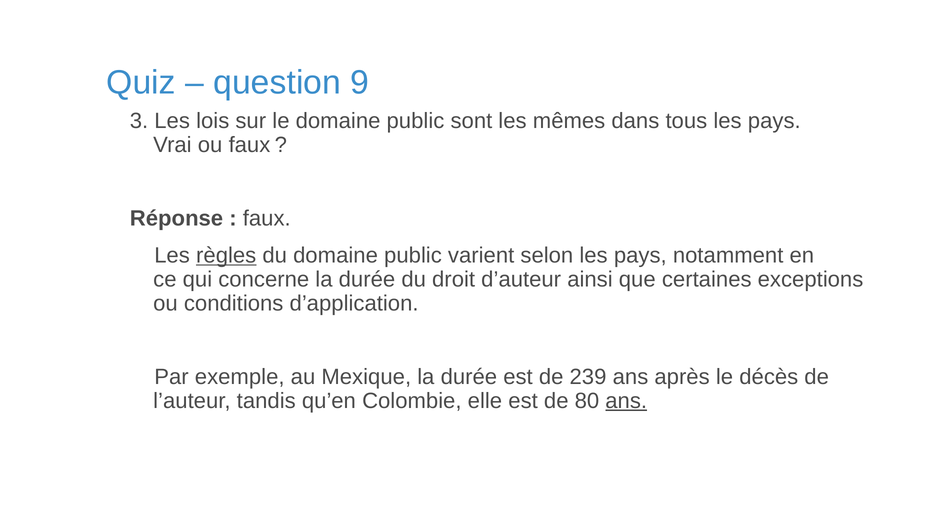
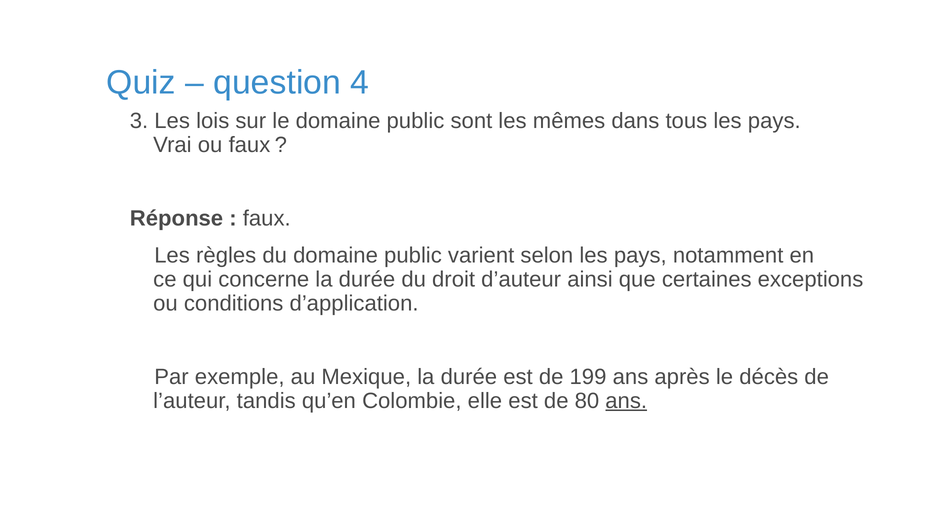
9: 9 -> 4
règles underline: present -> none
239: 239 -> 199
